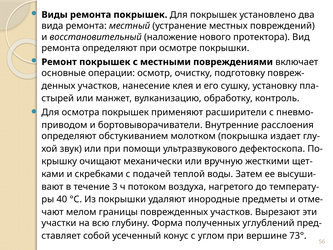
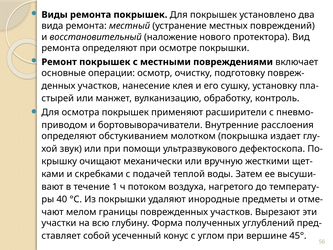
3: 3 -> 1
73°: 73° -> 45°
